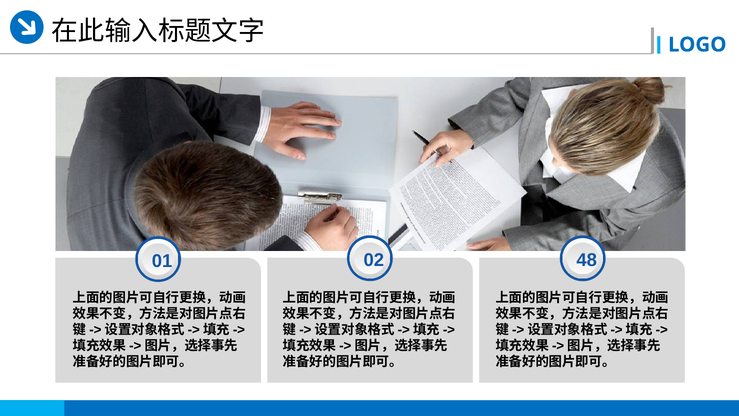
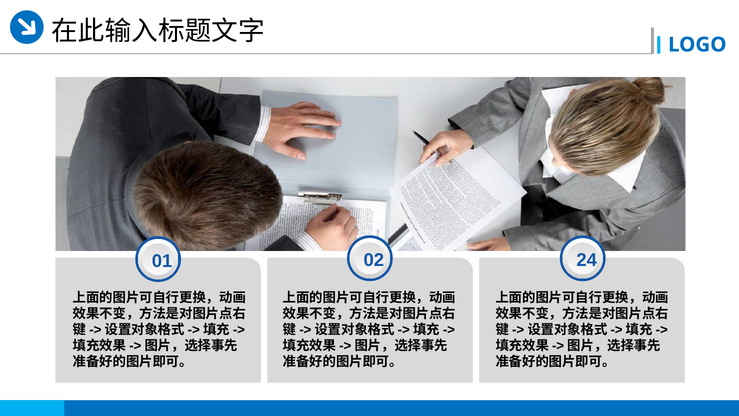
48: 48 -> 24
